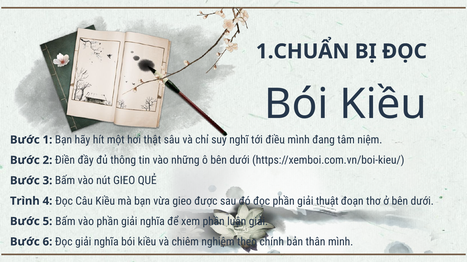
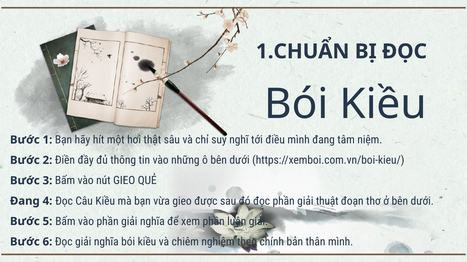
Trình at (25, 201): Trình -> Đang
